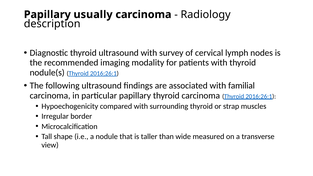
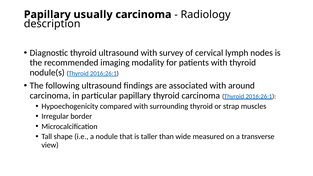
familial: familial -> around
